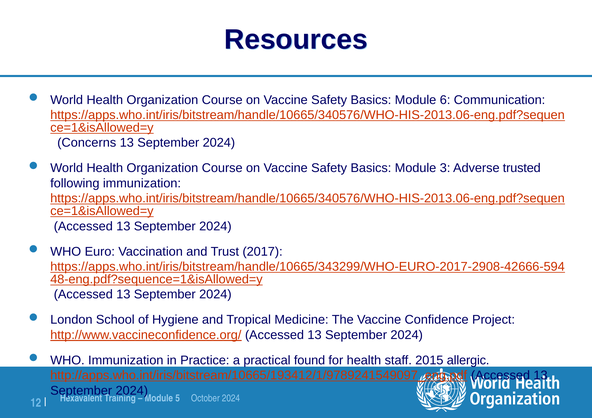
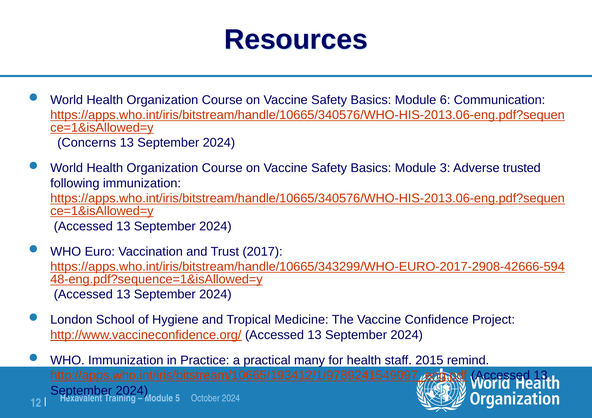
found: found -> many
allergic: allergic -> remind
